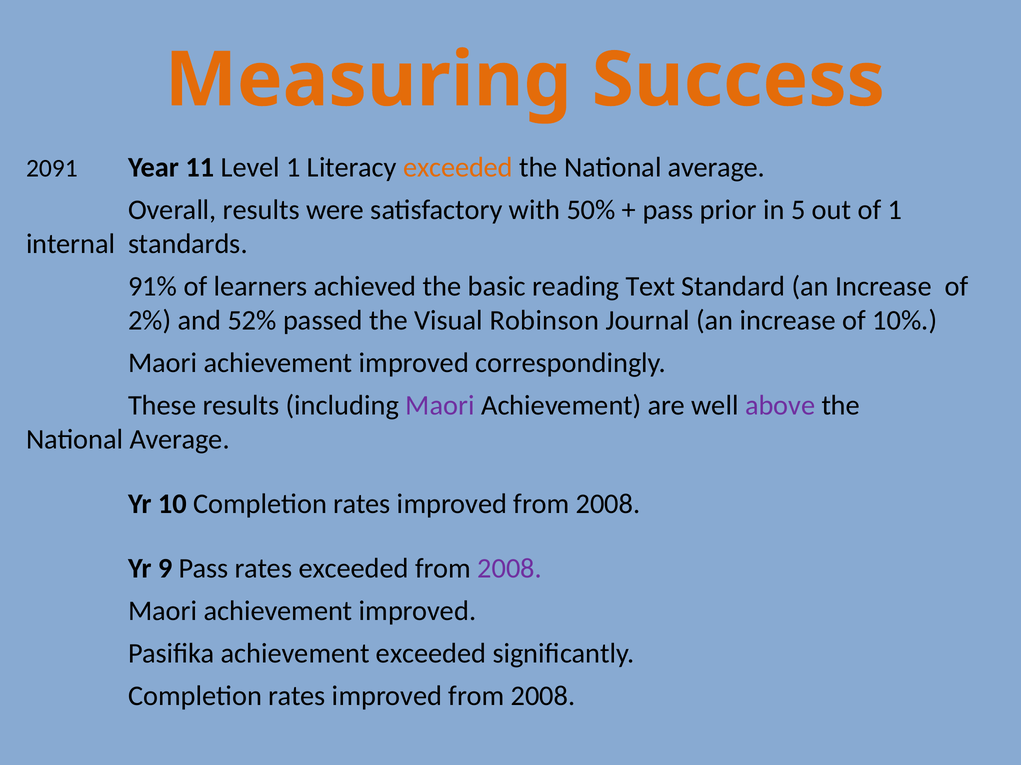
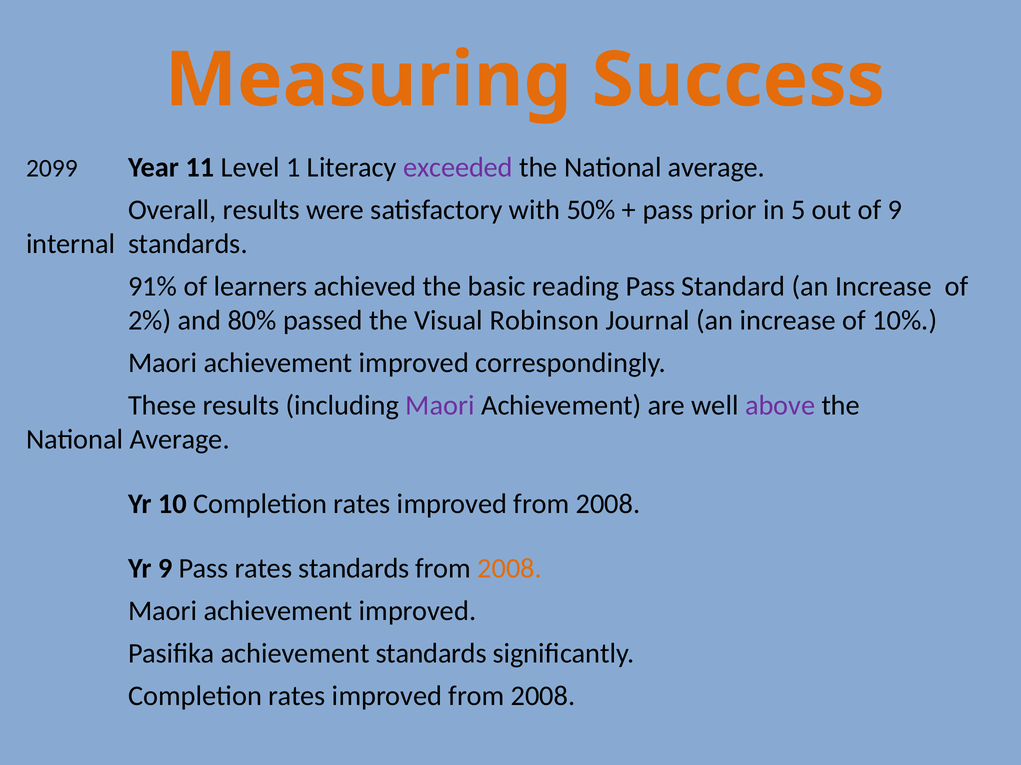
2091: 2091 -> 2099
exceeded at (458, 168) colour: orange -> purple
of 1: 1 -> 9
reading Text: Text -> Pass
52%: 52% -> 80%
rates exceeded: exceeded -> standards
2008 at (510, 569) colour: purple -> orange
achievement exceeded: exceeded -> standards
